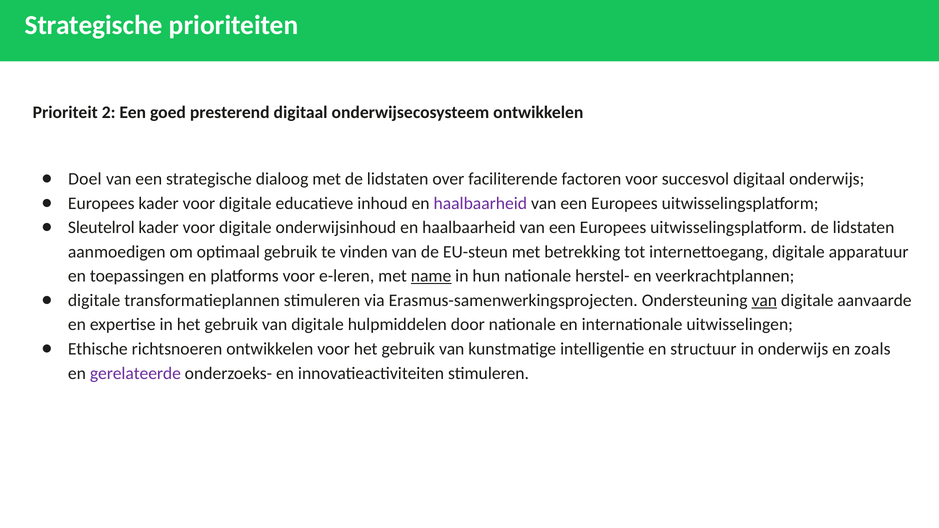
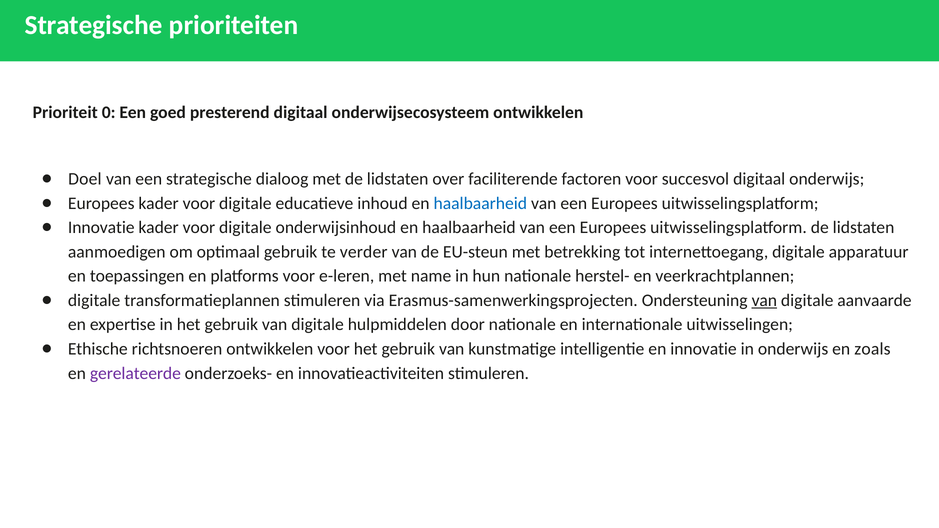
2: 2 -> 0
haalbaarheid at (480, 203) colour: purple -> blue
Sleutelrol at (101, 228): Sleutelrol -> Innovatie
vinden: vinden -> verder
name underline: present -> none
en structuur: structuur -> innovatie
